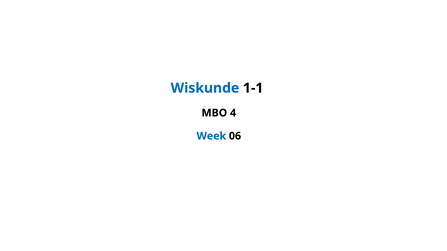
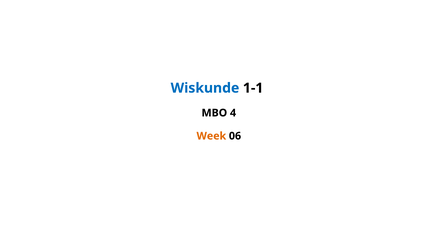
Week colour: blue -> orange
